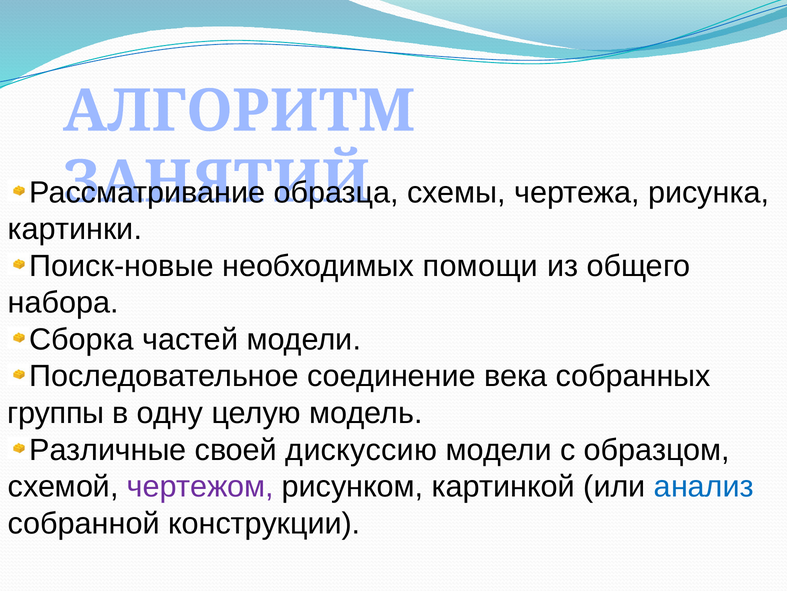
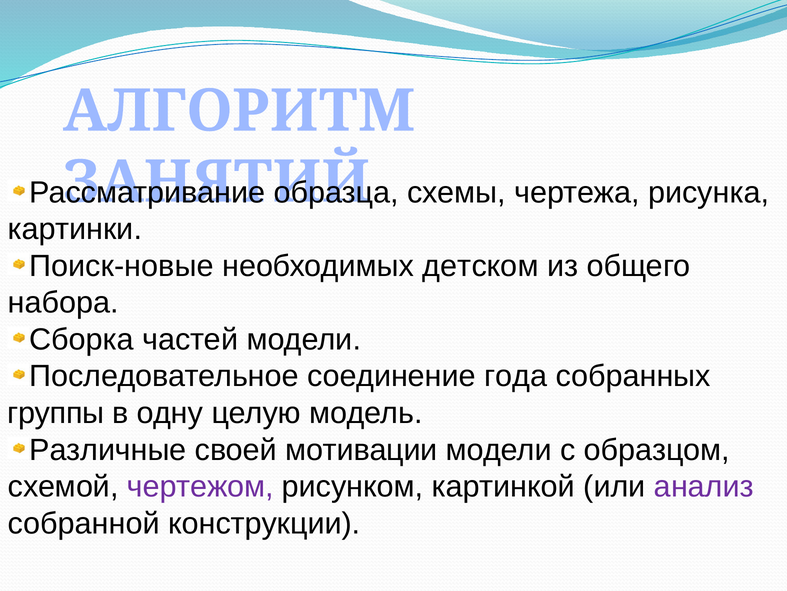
помощи: помощи -> детском
века: века -> года
дискуссию: дискуссию -> мотивации
анализ colour: blue -> purple
